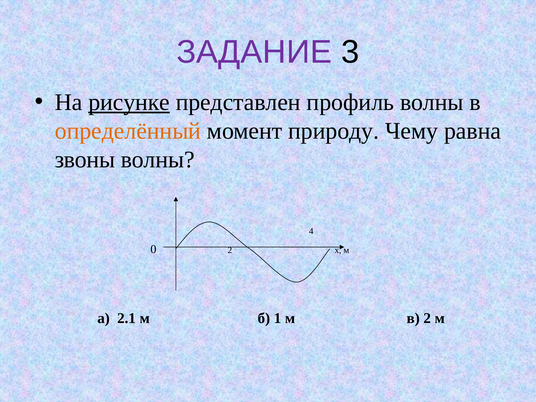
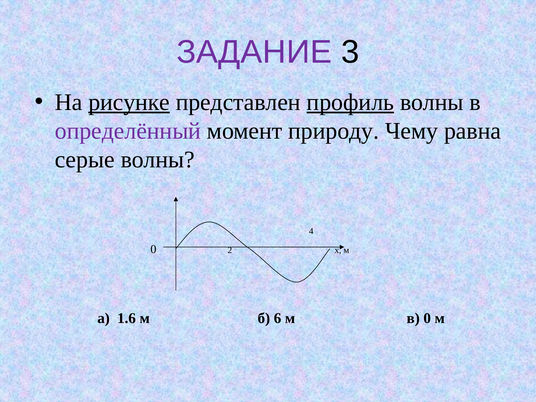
профиль underline: none -> present
определённый colour: orange -> purple
звоны: звоны -> серые
2.1: 2.1 -> 1.6
1: 1 -> 6
в 2: 2 -> 0
